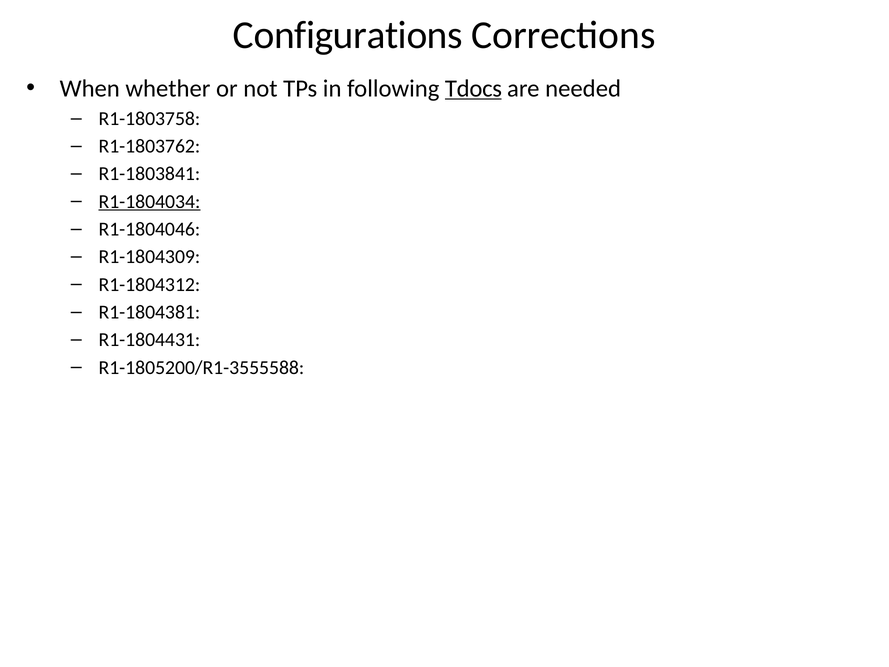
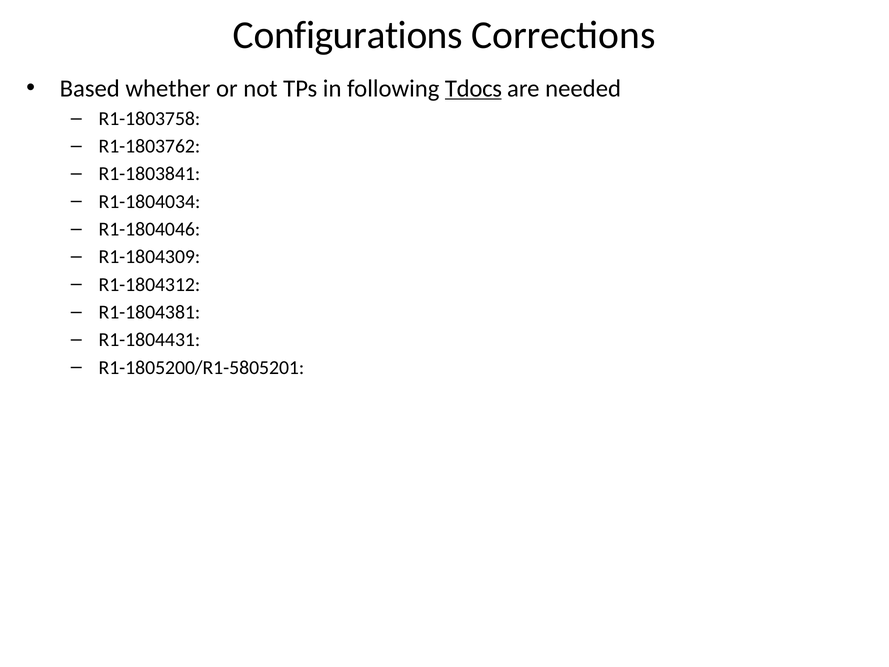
When: When -> Based
R1-1804034 underline: present -> none
R1-1805200/R1-3555588: R1-1805200/R1-3555588 -> R1-1805200/R1-5805201
